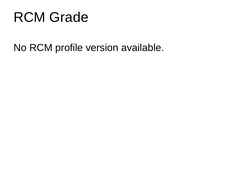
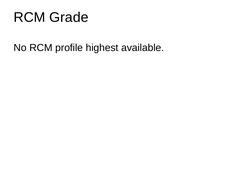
version: version -> highest
